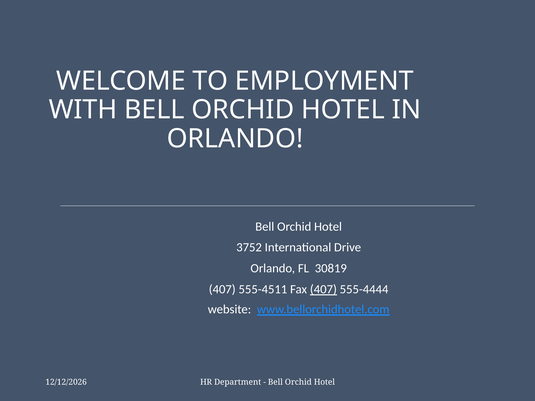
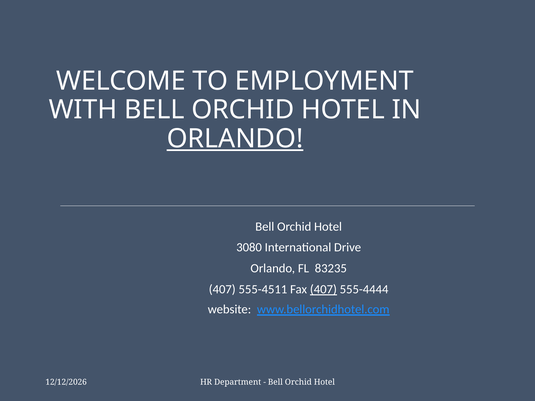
ORLANDO at (235, 139) underline: none -> present
3752: 3752 -> 3080
30819: 30819 -> 83235
